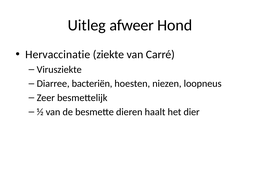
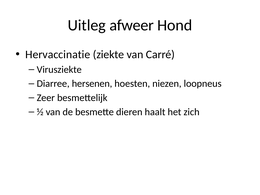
bacteriën: bacteriën -> hersenen
dier: dier -> zich
